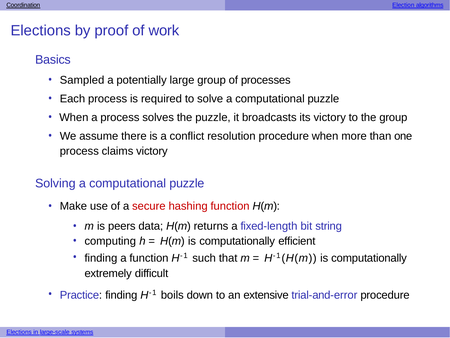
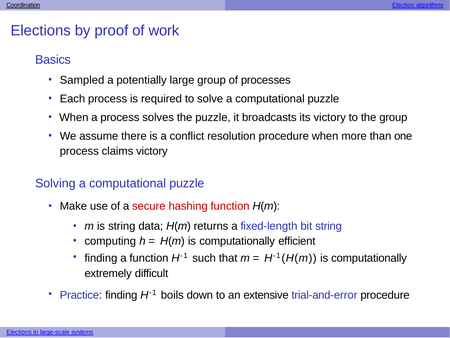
is peers: peers -> string
